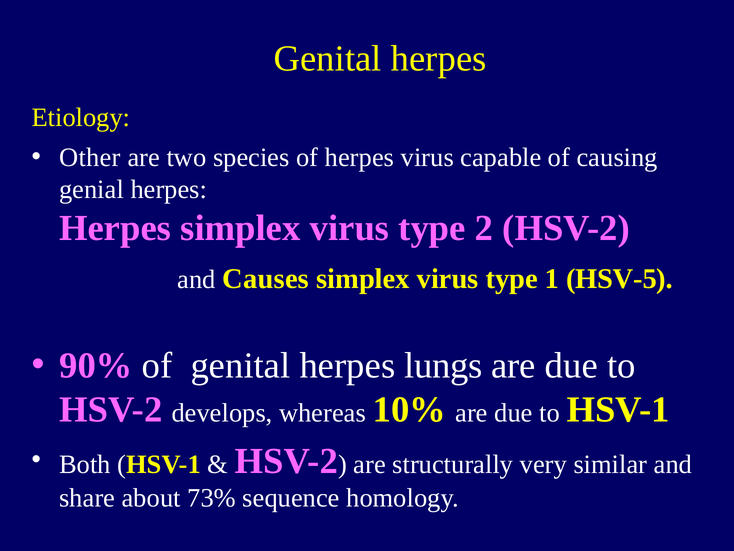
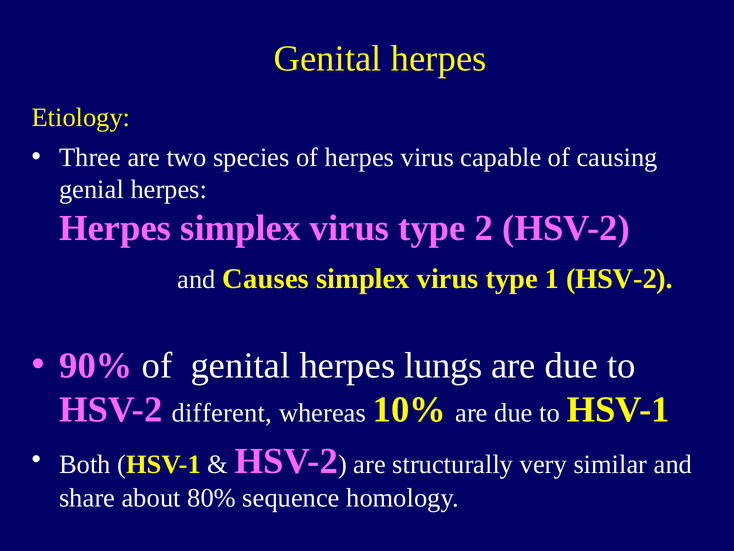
Other: Other -> Three
1 HSV-5: HSV-5 -> HSV-2
develops: develops -> different
73%: 73% -> 80%
